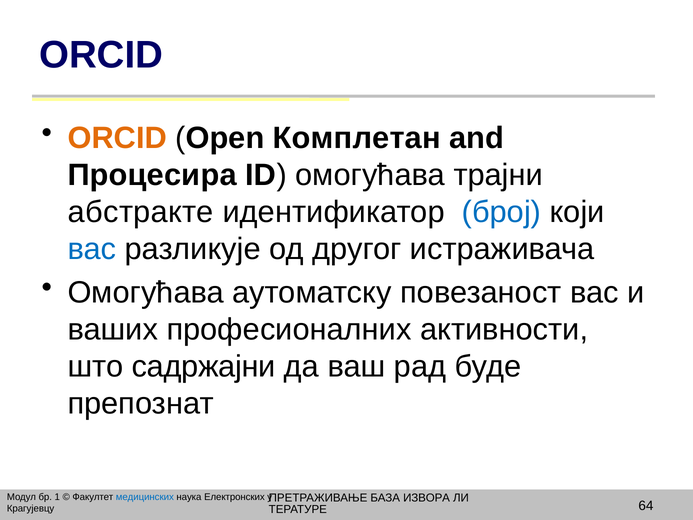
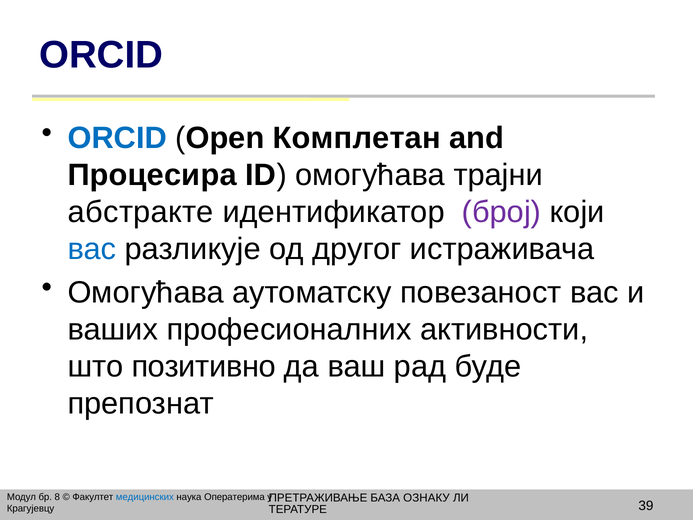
ORCID at (117, 138) colour: orange -> blue
број colour: blue -> purple
садржајни: садржајни -> позитивно
ИЗВОРА: ИЗВОРА -> ОЗНАКУ
1: 1 -> 8
Електронских: Електронских -> Оператерима
64: 64 -> 39
